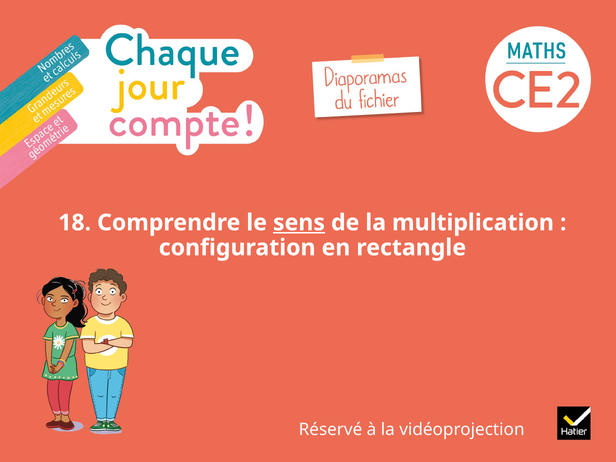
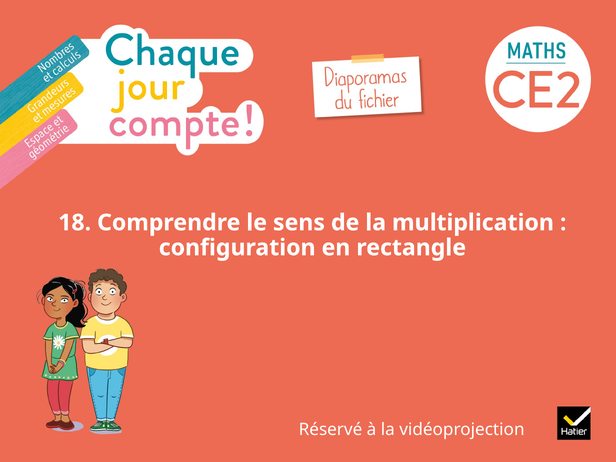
sens underline: present -> none
